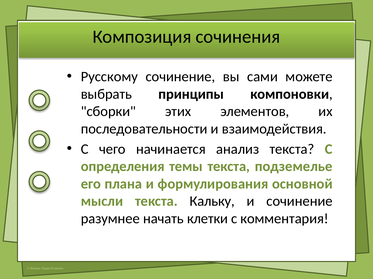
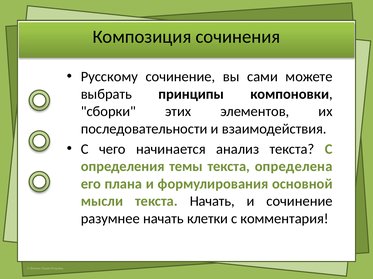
подземелье: подземелье -> определена
текста Кальку: Кальку -> Начать
